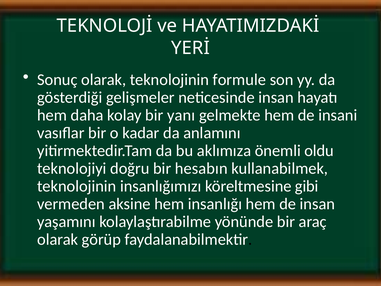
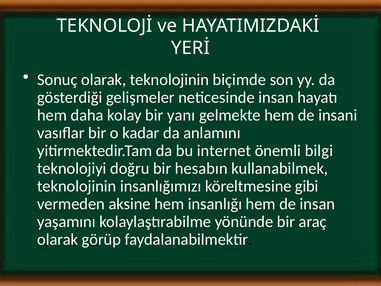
formule: formule -> biçimde
aklımıza: aklımıza -> internet
oldu: oldu -> bilgi
